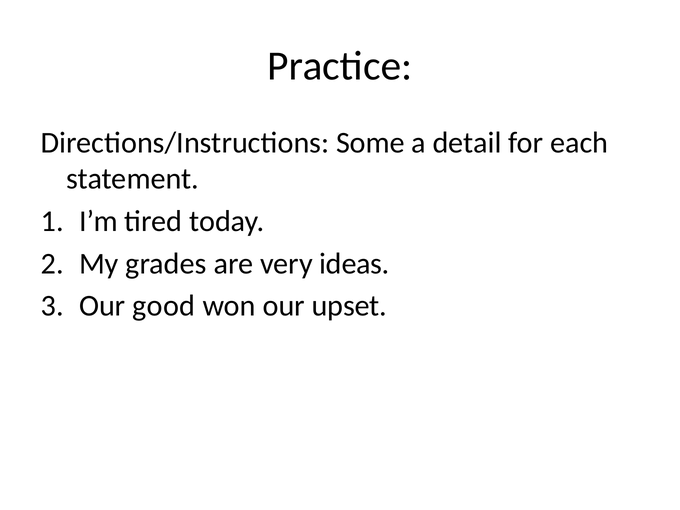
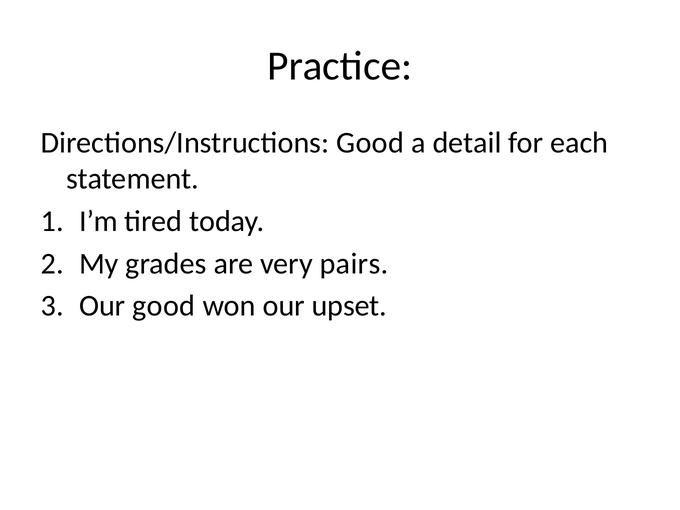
Directions/Instructions Some: Some -> Good
ideas: ideas -> pairs
